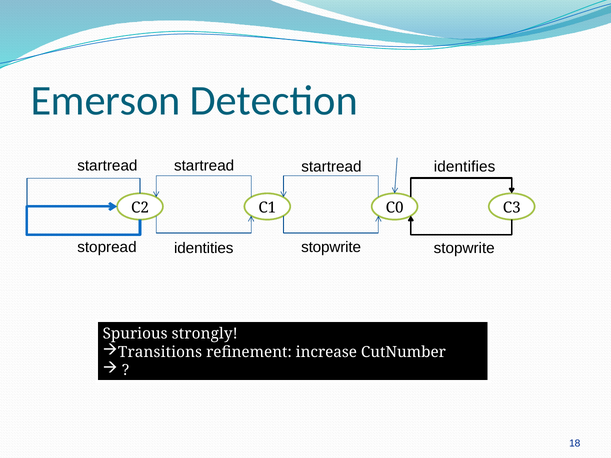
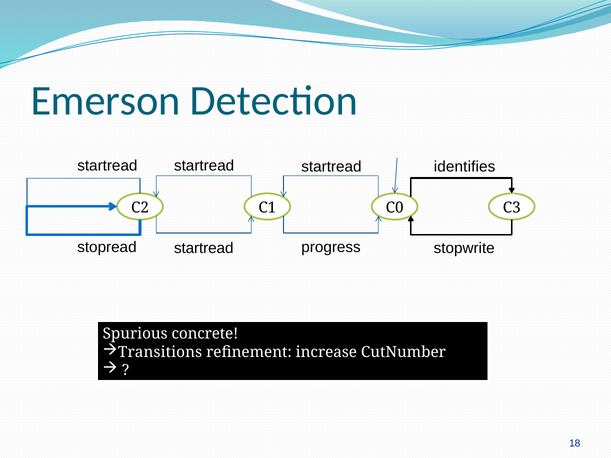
stopwrite at (331, 247): stopwrite -> progress
identities at (204, 248): identities -> startread
strongly: strongly -> concrete
